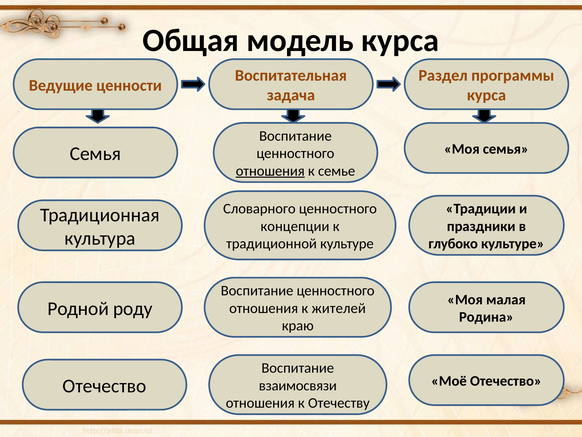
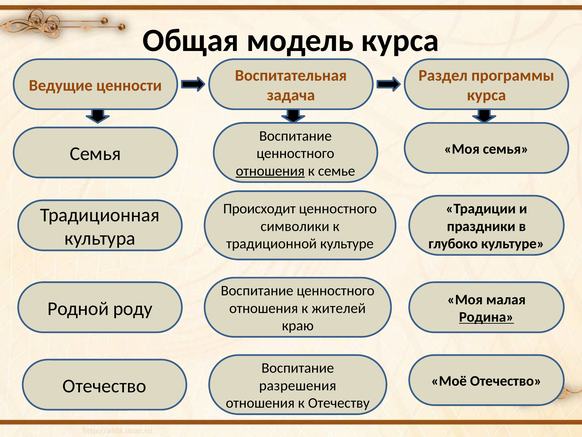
Словарного: Словарного -> Происходит
концепции: концепции -> символики
Родина underline: none -> present
взаимосвязи: взаимосвязи -> разрешения
